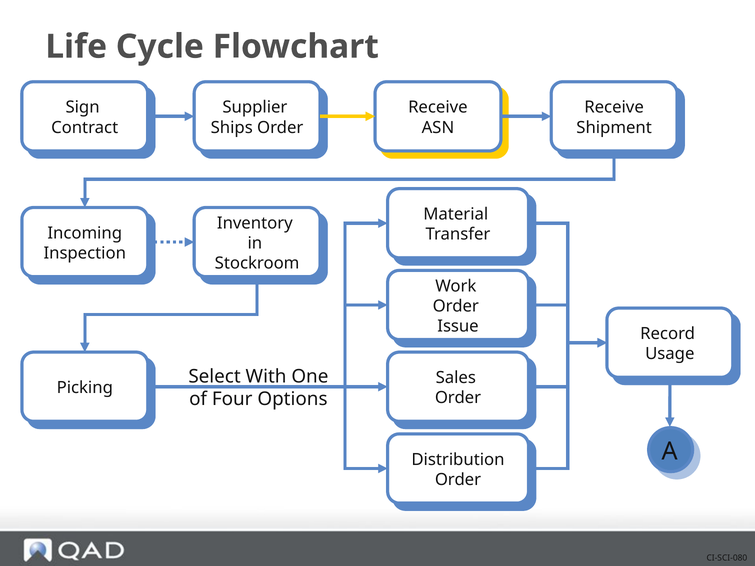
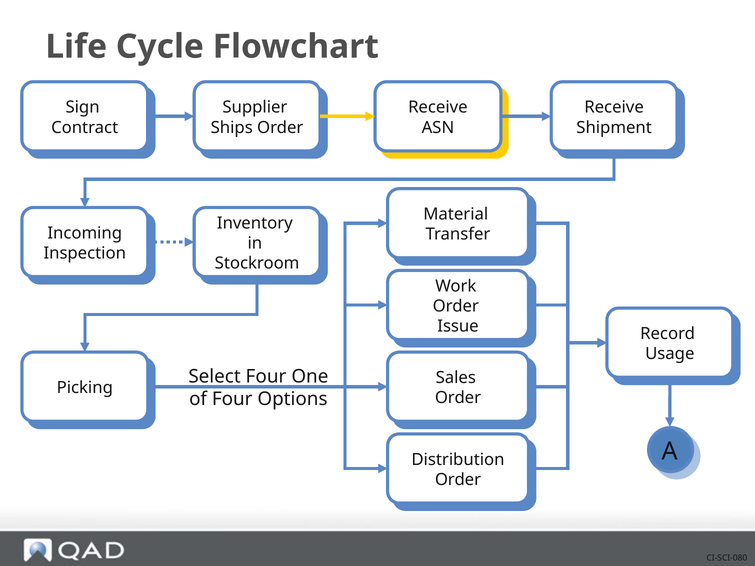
Select With: With -> Four
